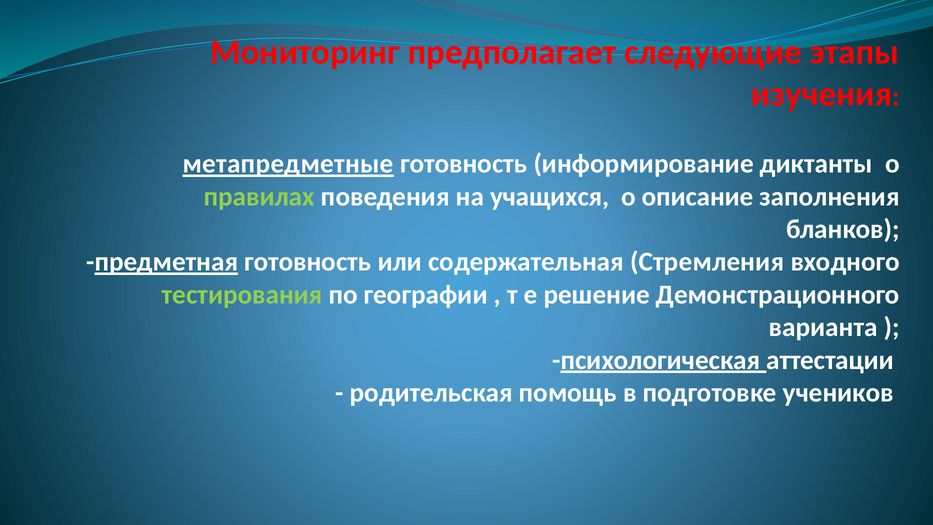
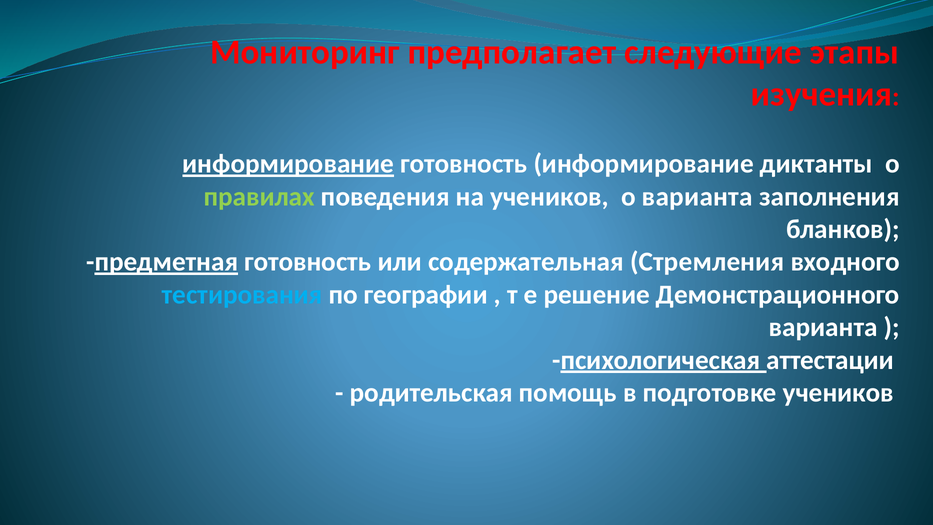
метапредметные at (288, 164): метапредметные -> информирование
на учащихся: учащихся -> учеников
о описание: описание -> варианта
тестирования colour: light green -> light blue
